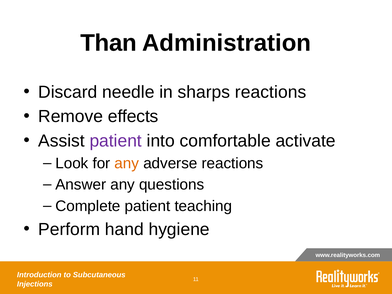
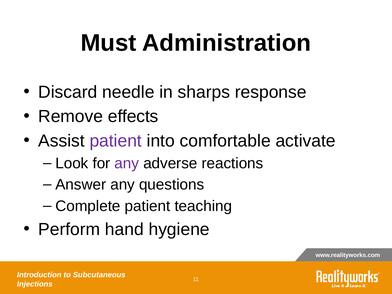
Than: Than -> Must
sharps reactions: reactions -> response
any at (127, 163) colour: orange -> purple
